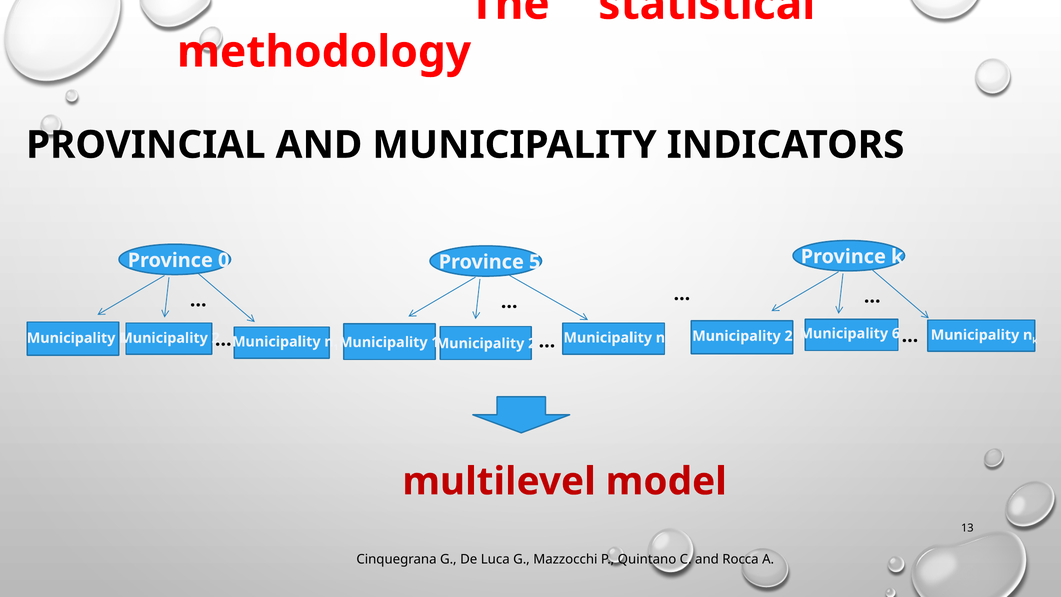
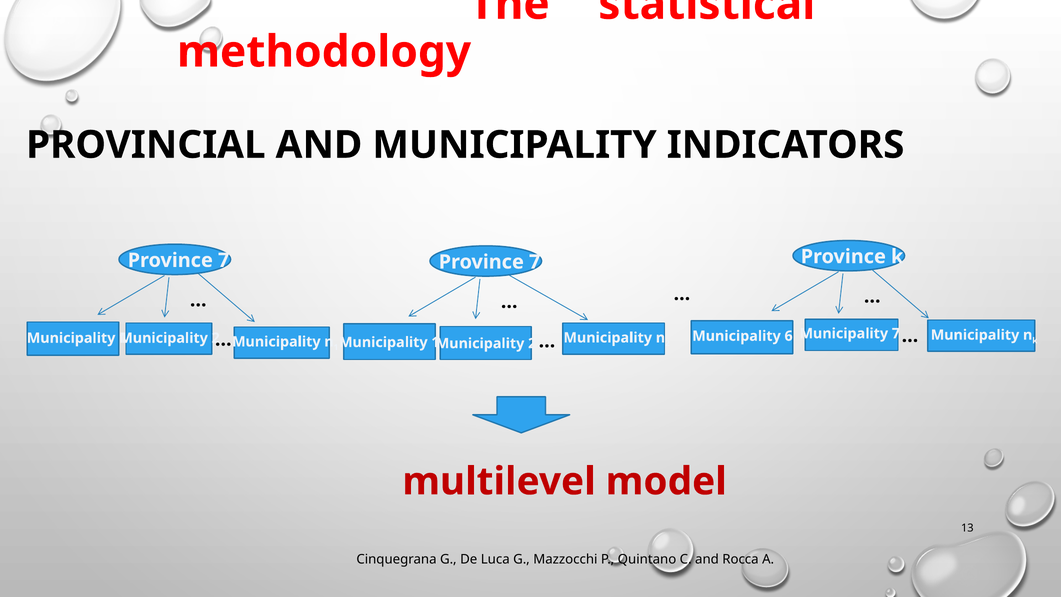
0 at (224, 260): 0 -> 7
5 at (535, 262): 5 -> 7
Municipality 2: 2 -> 6
Municipality 6: 6 -> 7
